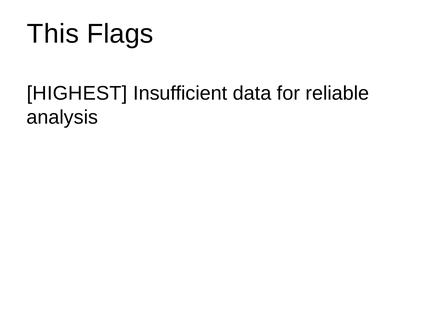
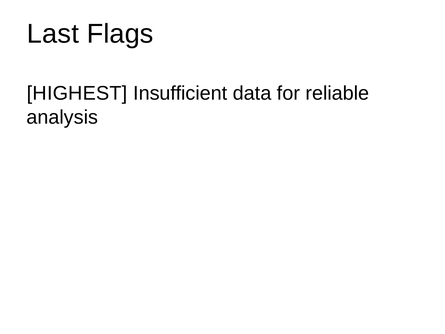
This: This -> Last
